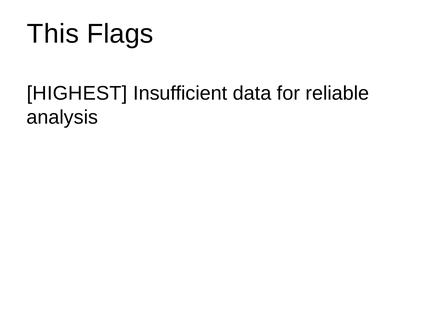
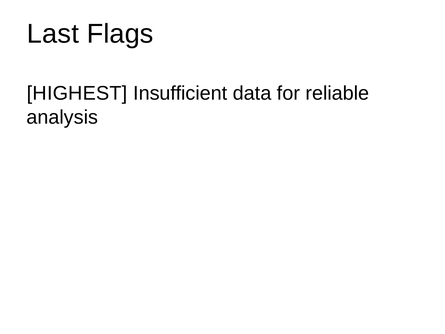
This: This -> Last
